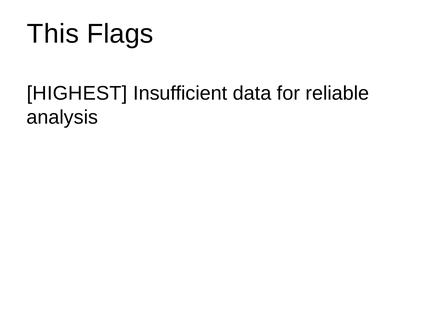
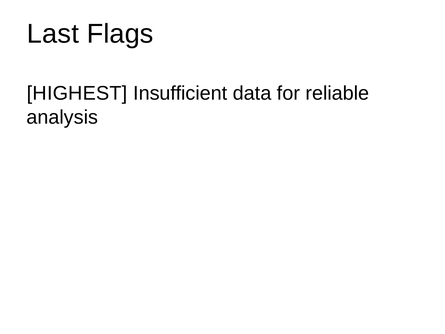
This: This -> Last
